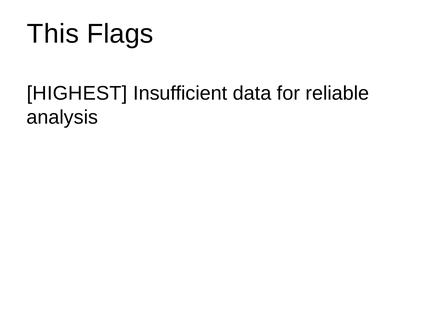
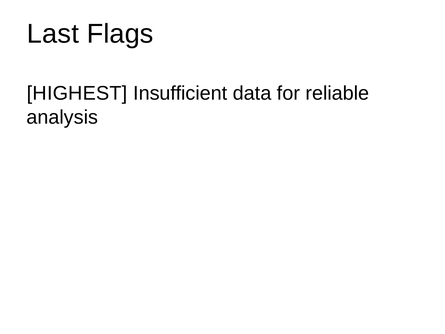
This: This -> Last
